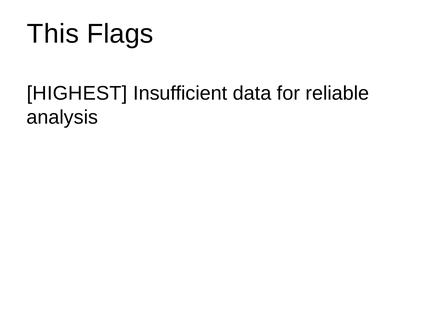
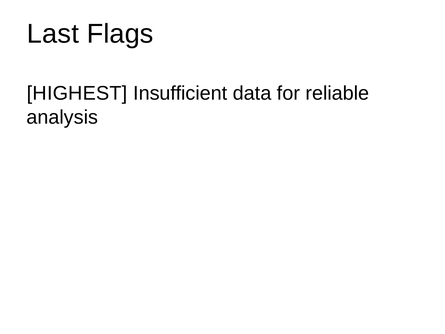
This: This -> Last
